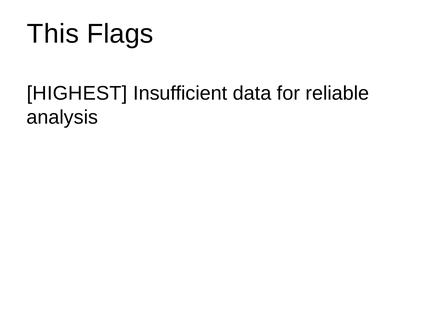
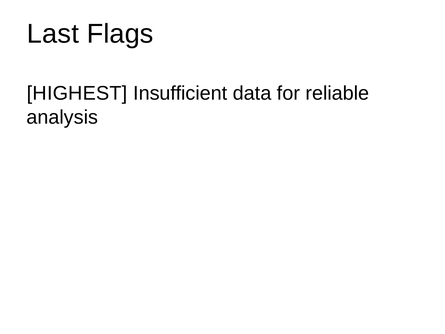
This: This -> Last
